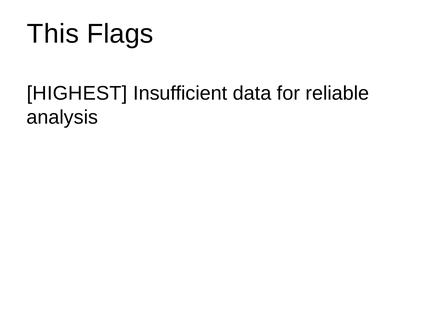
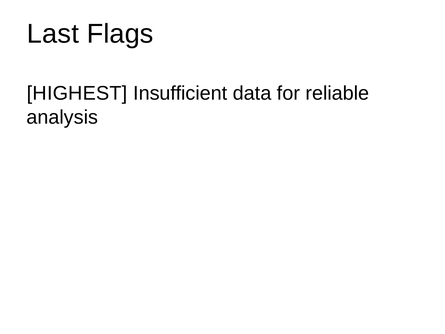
This: This -> Last
